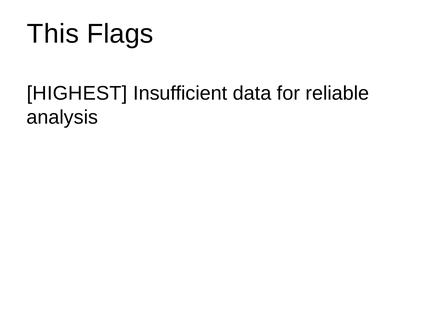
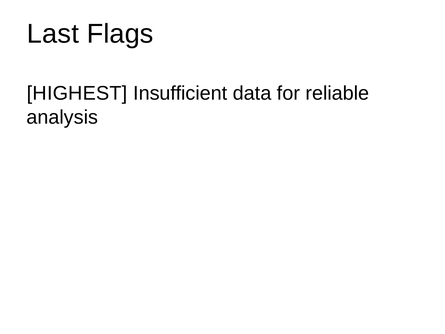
This: This -> Last
